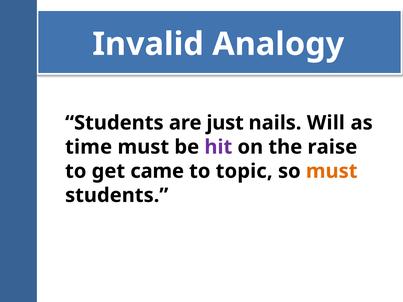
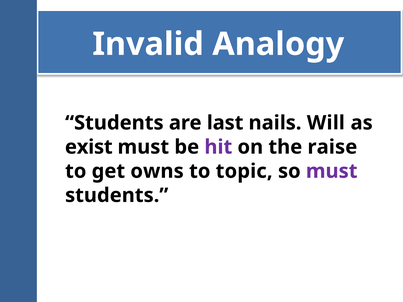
just: just -> last
time: time -> exist
came: came -> owns
must at (332, 171) colour: orange -> purple
